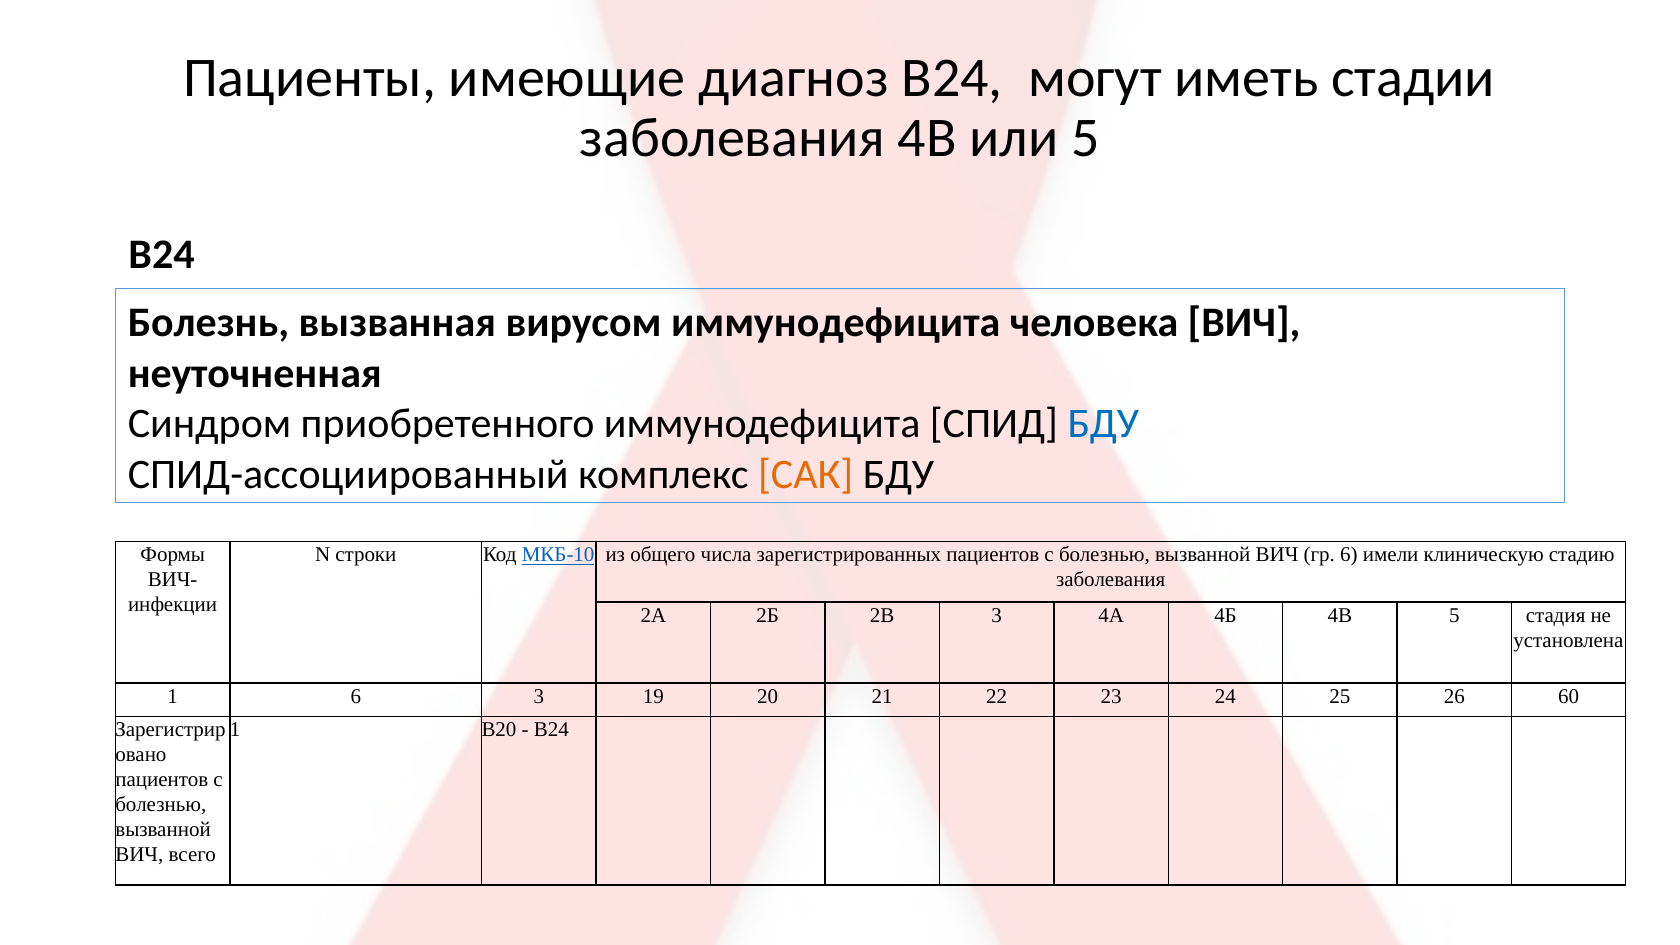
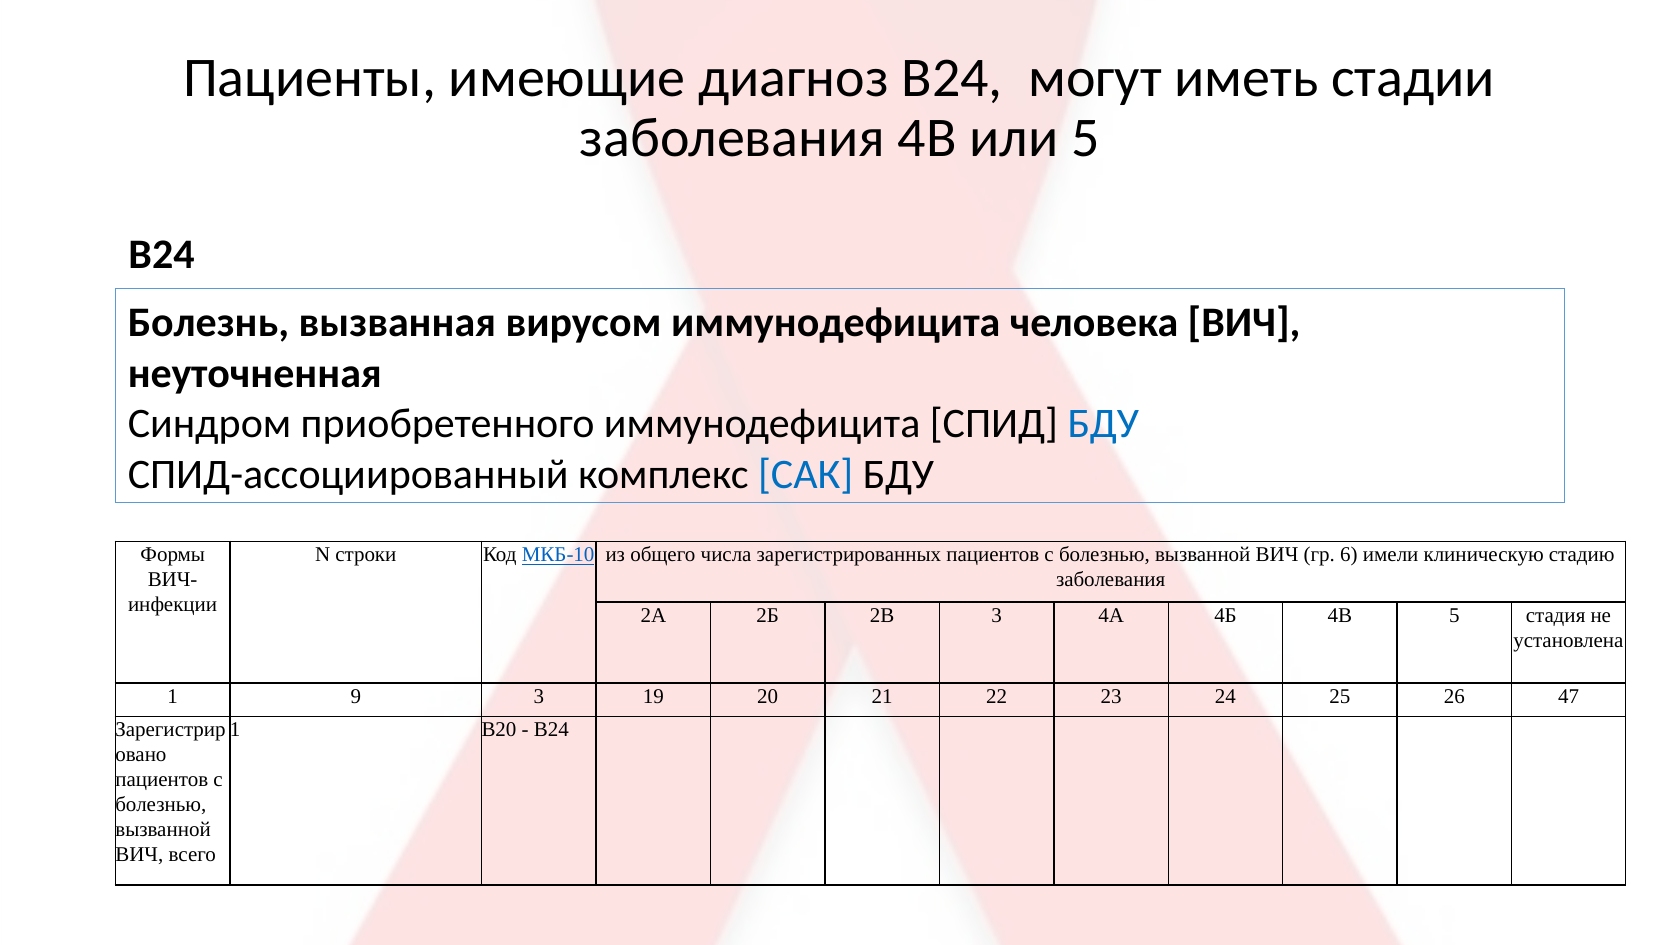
САК colour: orange -> blue
1 6: 6 -> 9
60: 60 -> 47
